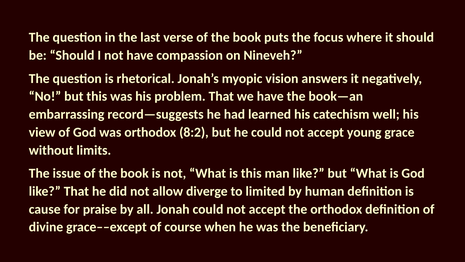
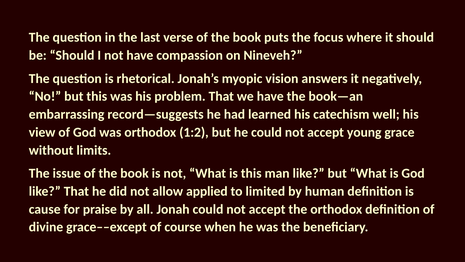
8:2: 8:2 -> 1:2
diverge: diverge -> applied
